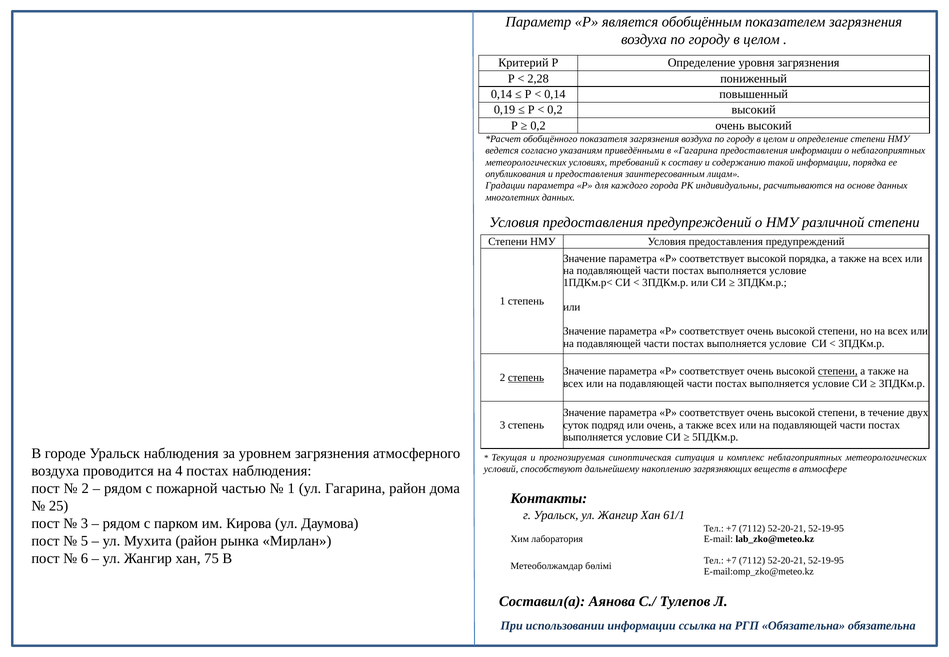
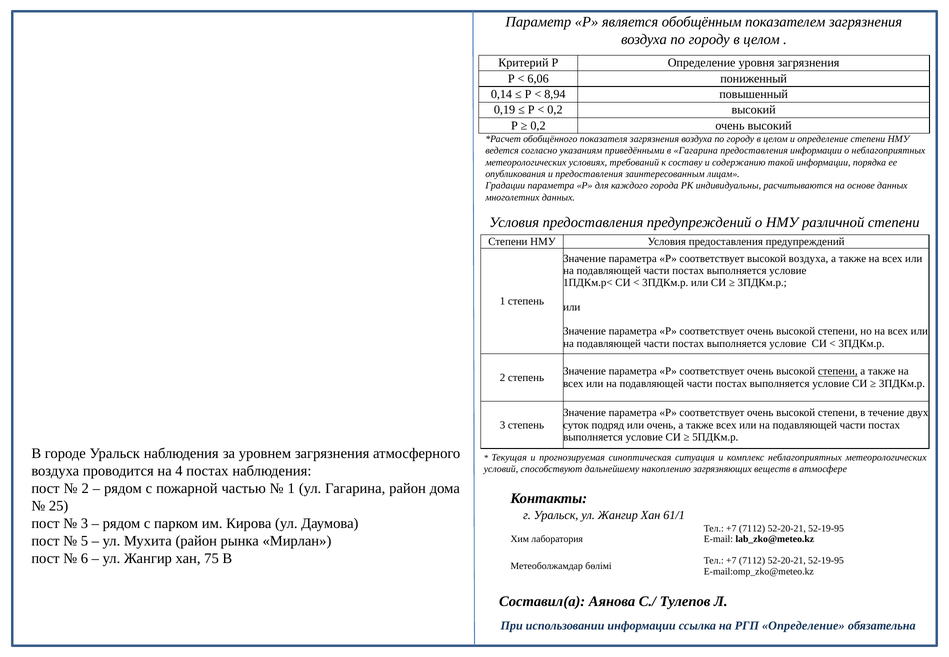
2,28: 2,28 -> 6,06
0,14 at (555, 94): 0,14 -> 8,94
высокой порядка: порядка -> воздуха
степень at (526, 377) underline: present -> none
РГП Обязательна: Обязательна -> Определение
